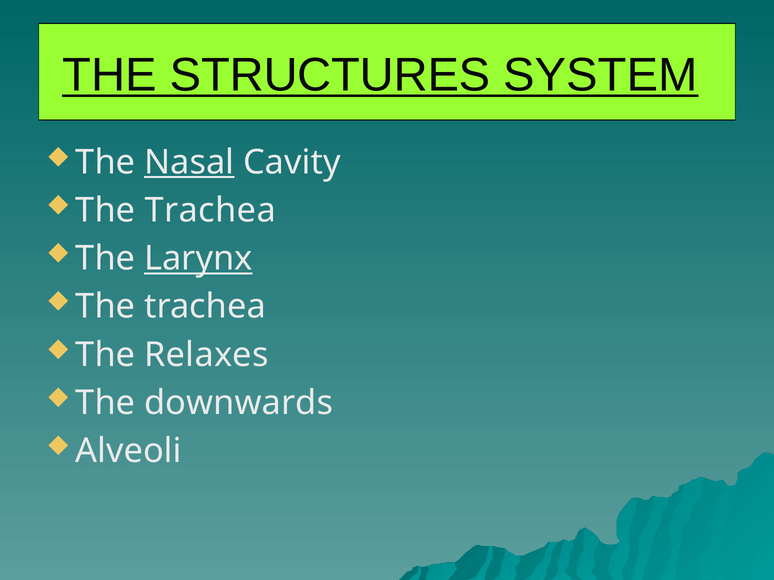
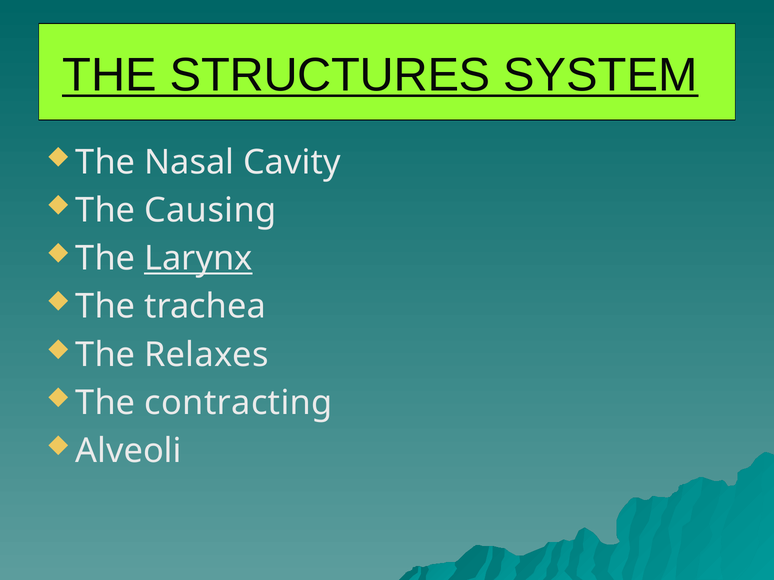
Nasal underline: present -> none
Trachea at (210, 211): Trachea -> Causing
downwards: downwards -> contracting
